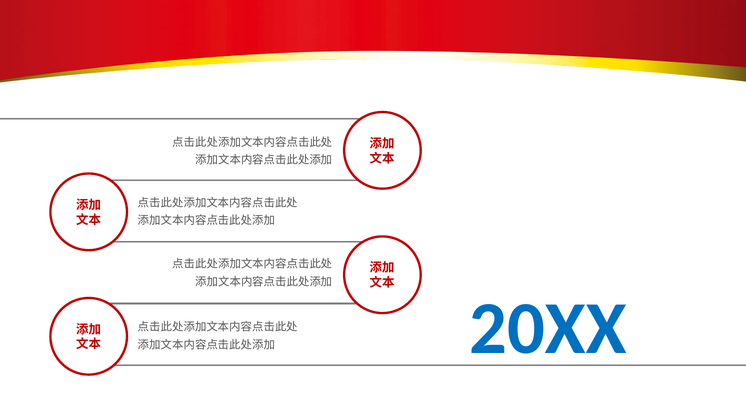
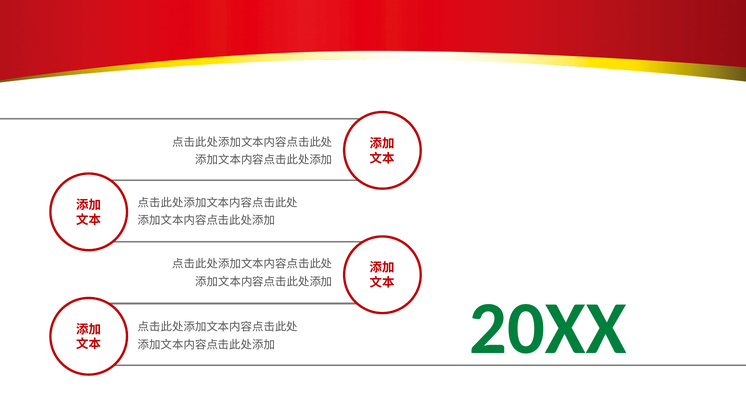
20XX colour: blue -> green
